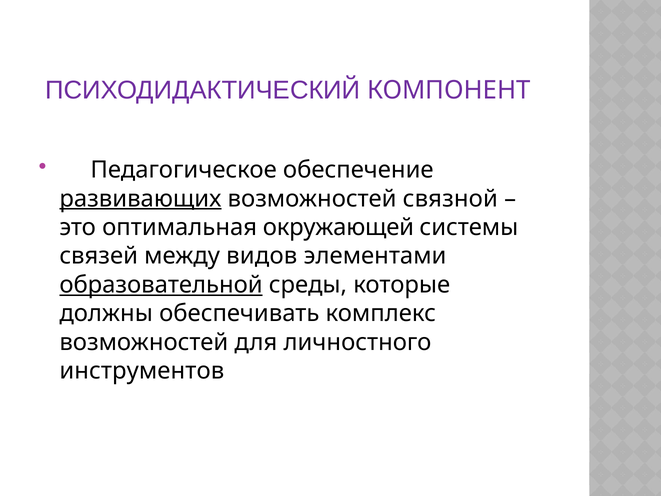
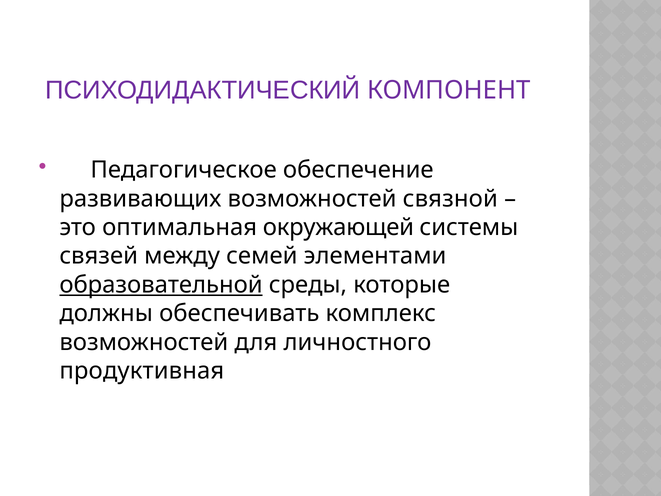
развивающих underline: present -> none
видов: видов -> семей
инструментов: инструментов -> продуктивная
